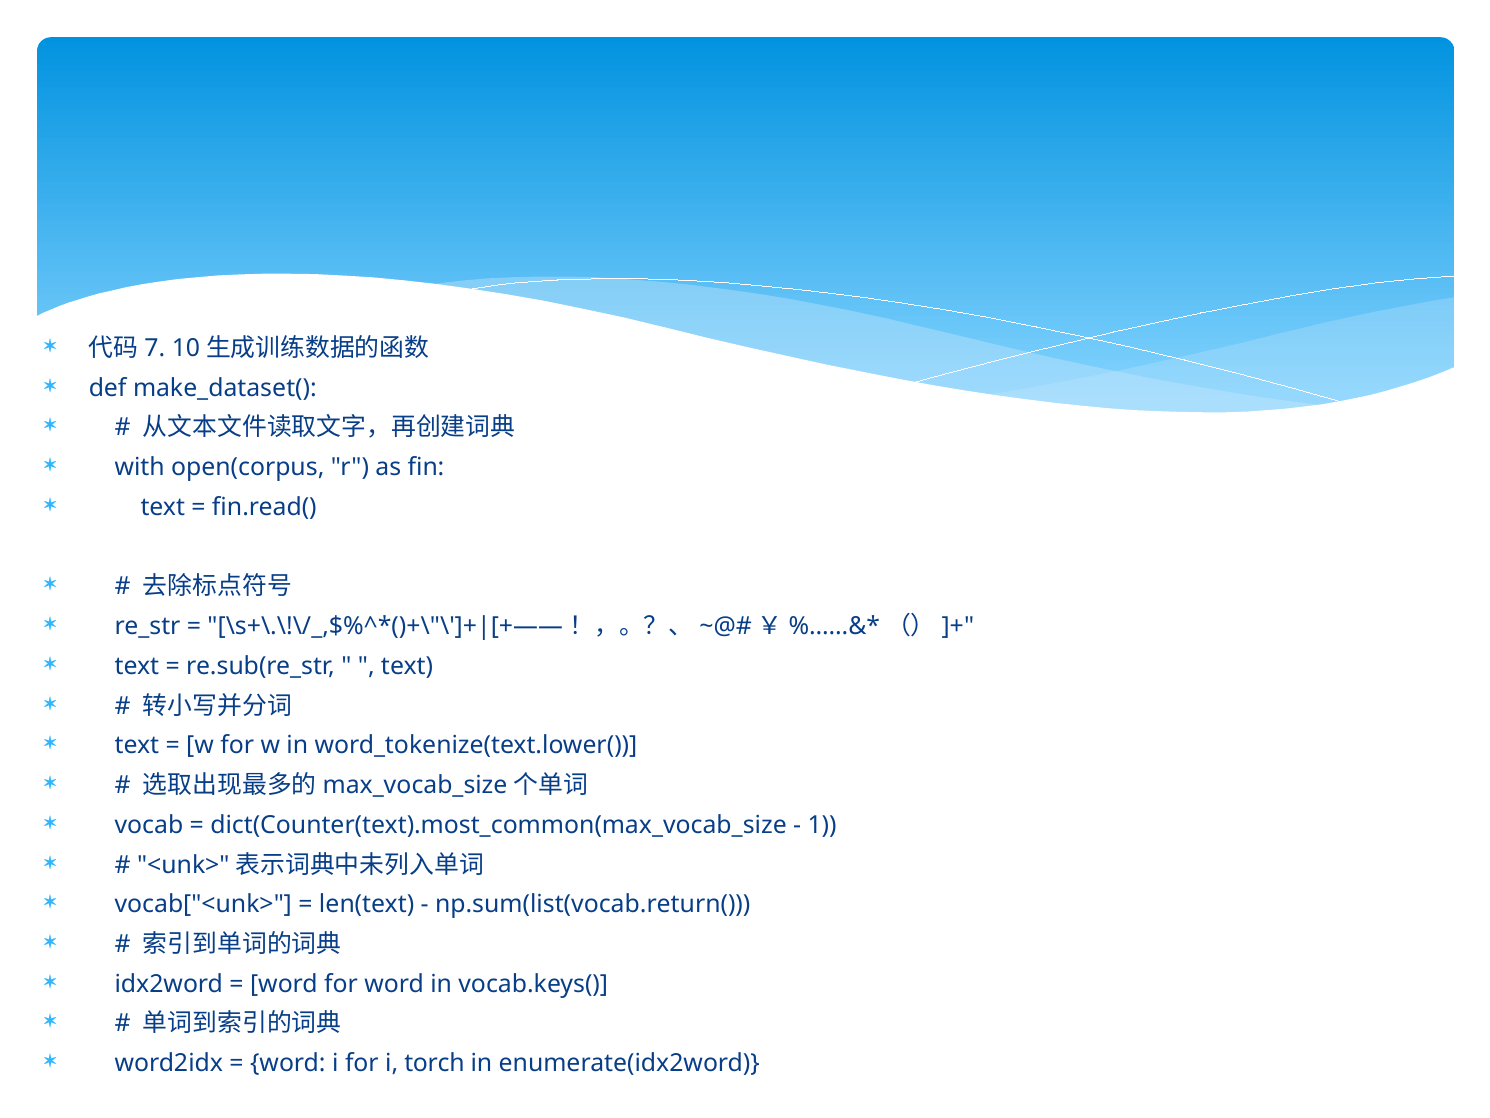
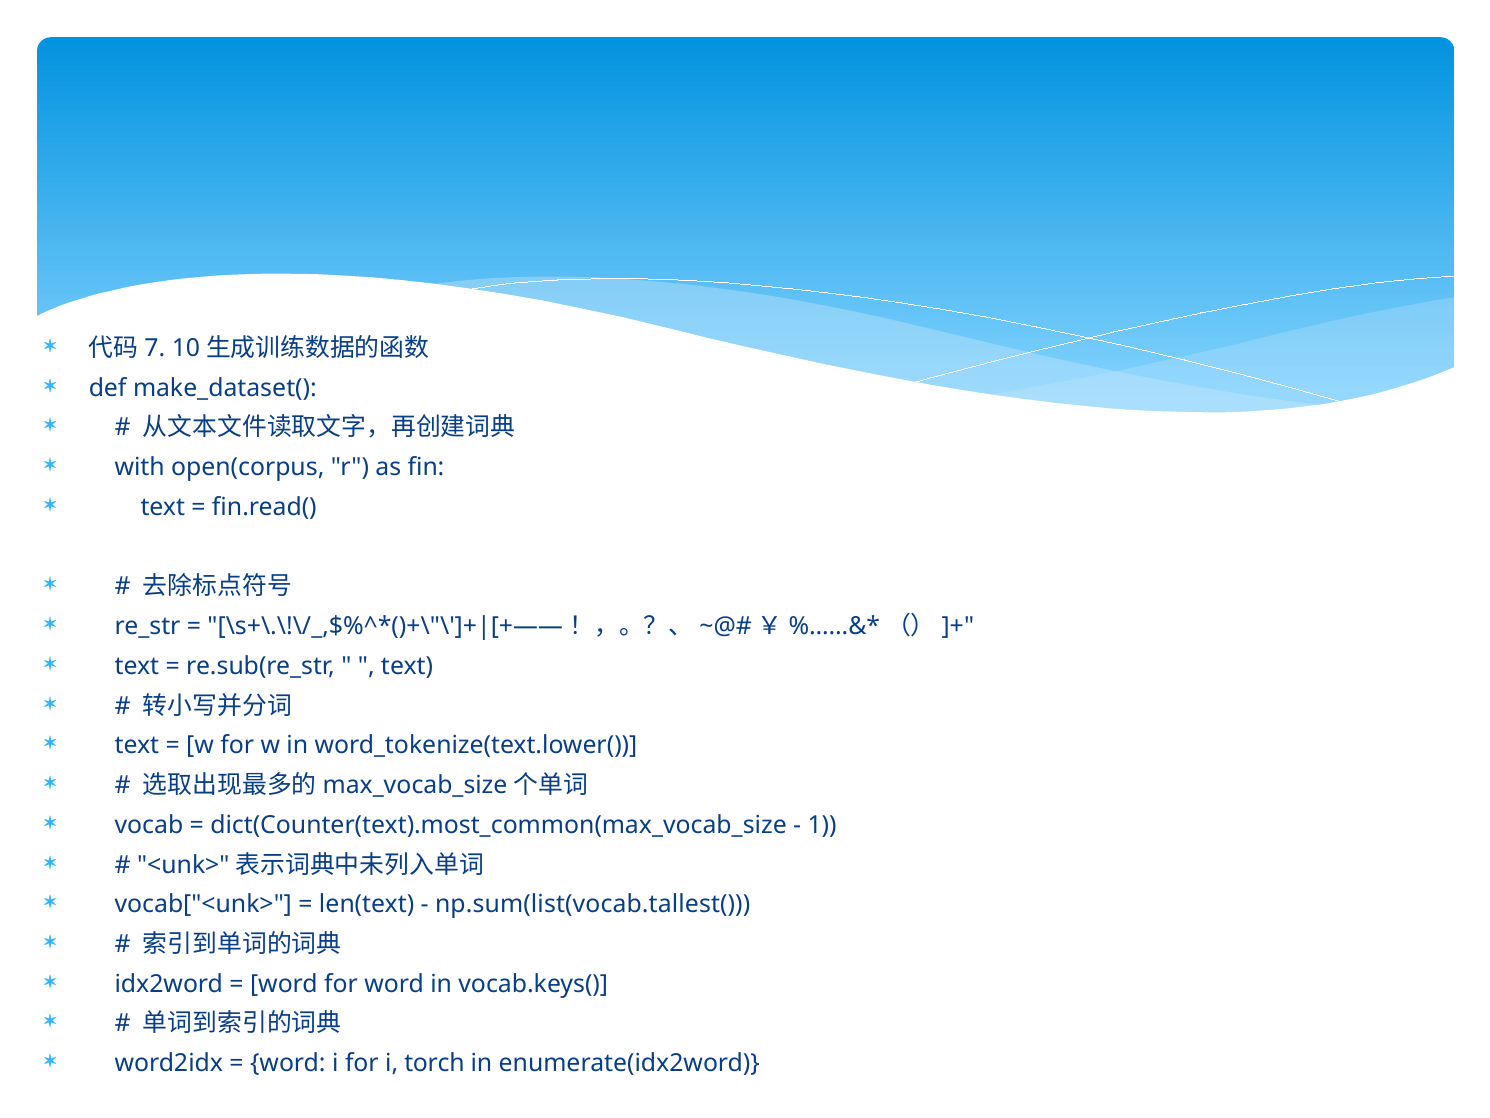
np.sum(list(vocab.return(: np.sum(list(vocab.return( -> np.sum(list(vocab.tallest(
